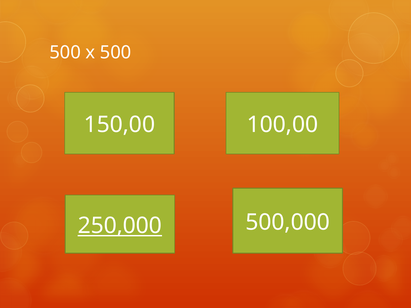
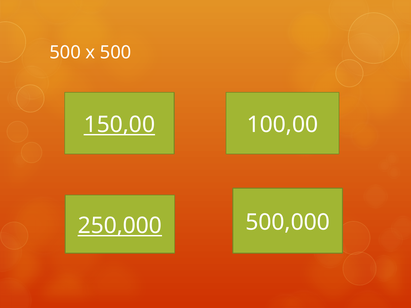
150,00 underline: none -> present
